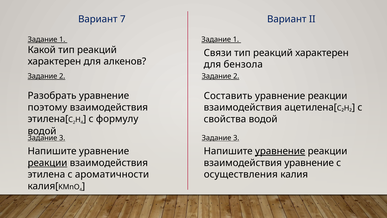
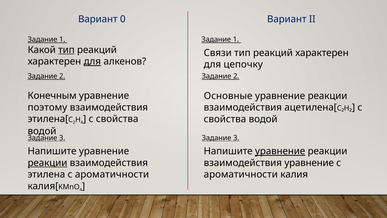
7: 7 -> 0
тип at (66, 50) underline: none -> present
для at (92, 61) underline: none -> present
бензола: бензола -> цепочку
Разобрать: Разобрать -> Конечным
Составить: Составить -> Основные
формулу at (117, 119): формулу -> свойства
осуществления at (241, 174): осуществления -> ароматичности
